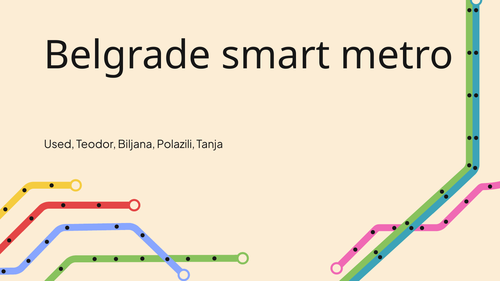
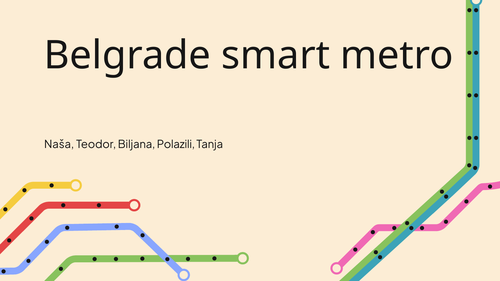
Used: Used -> Naša
